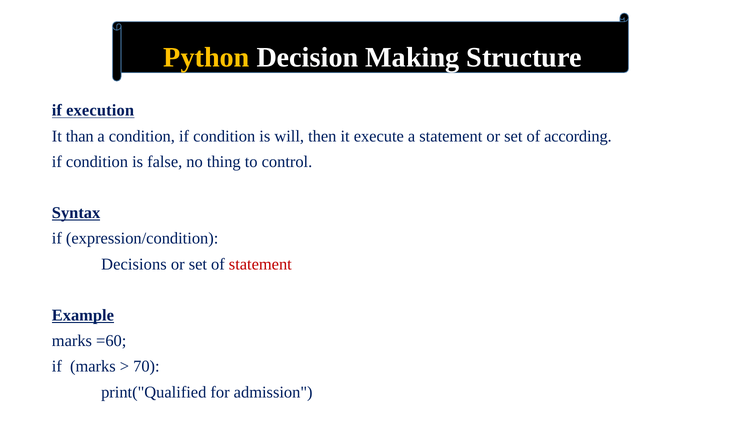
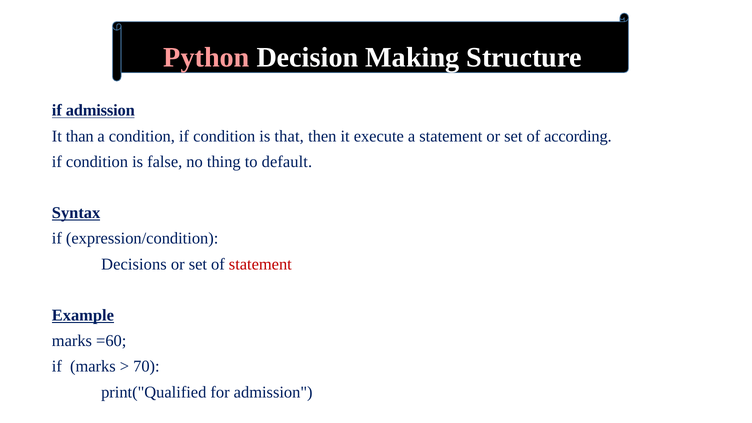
Python colour: yellow -> pink
if execution: execution -> admission
will: will -> that
control: control -> default
